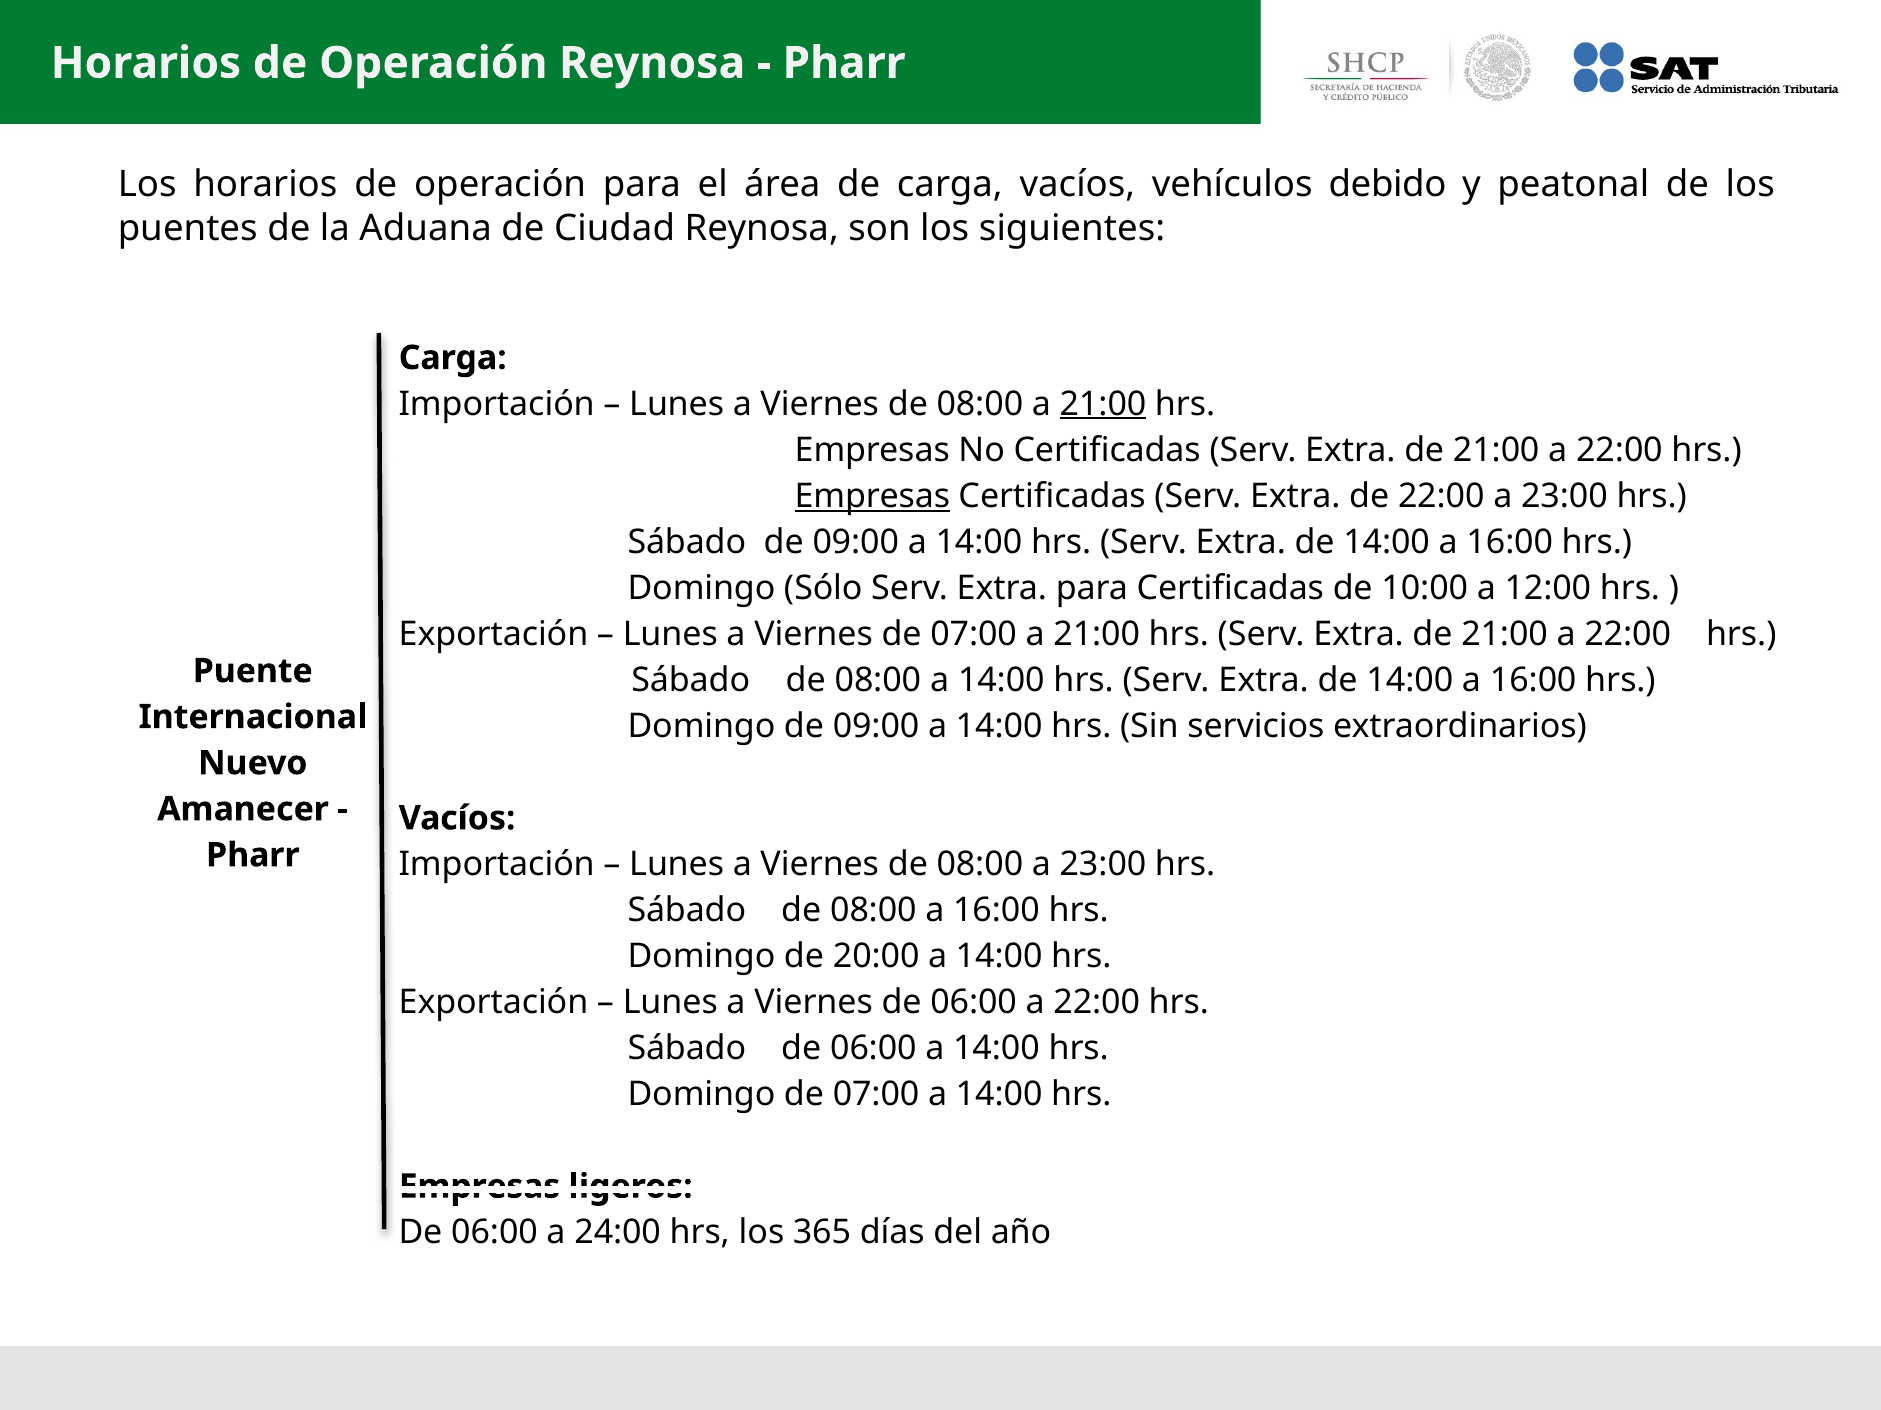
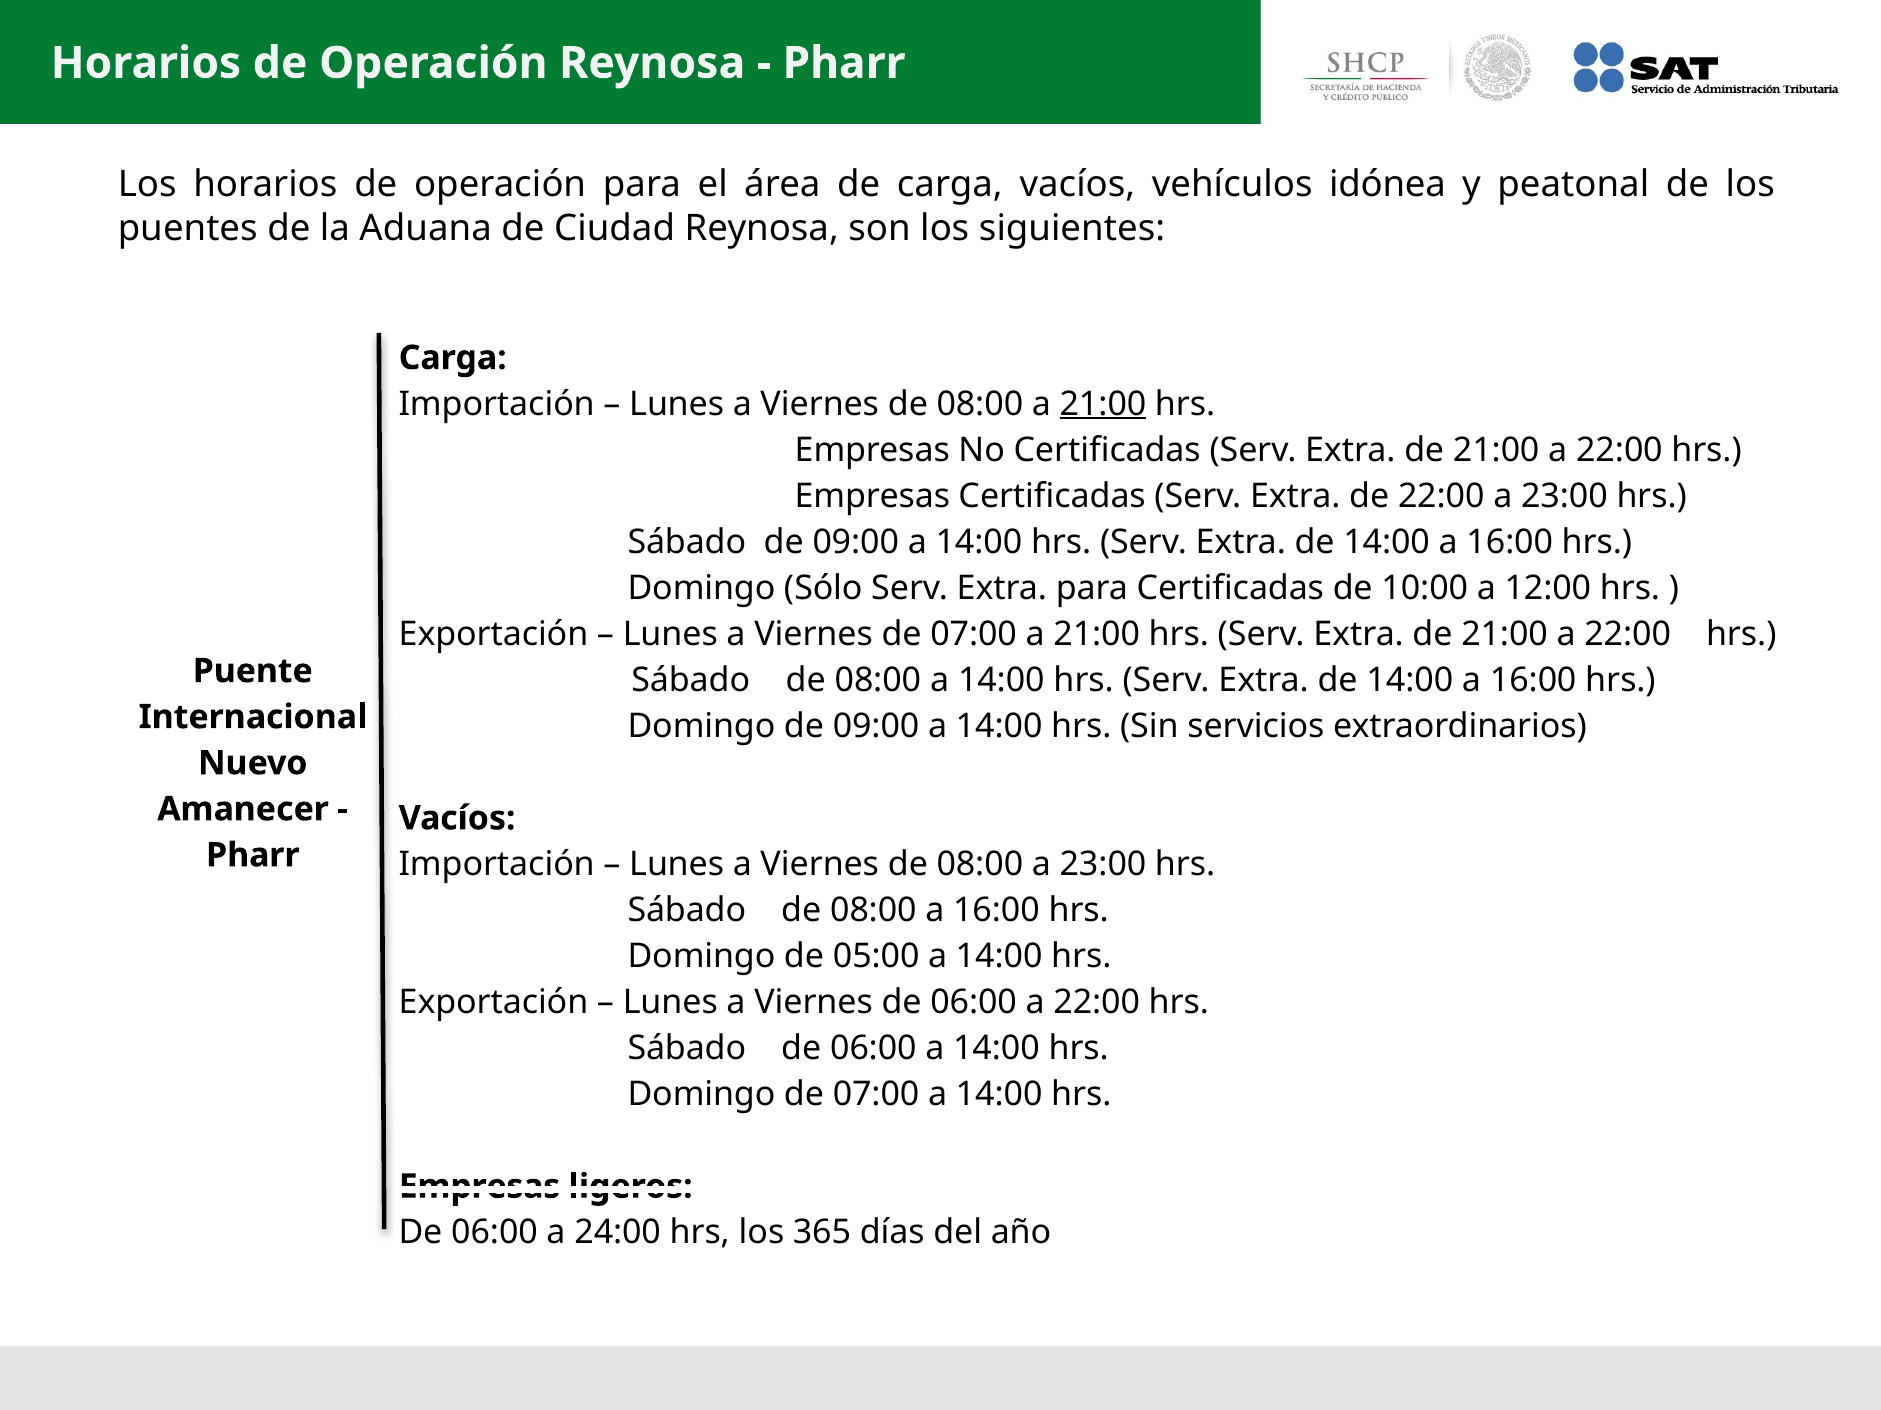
debido: debido -> idónea
Empresas at (872, 496) underline: present -> none
20:00: 20:00 -> 05:00
